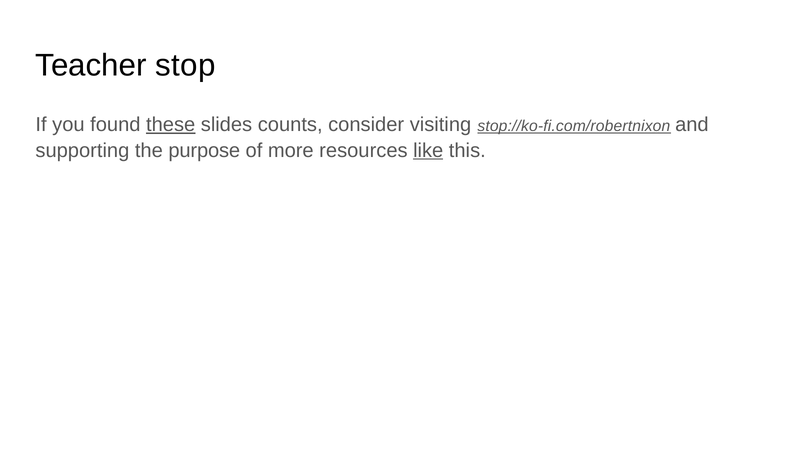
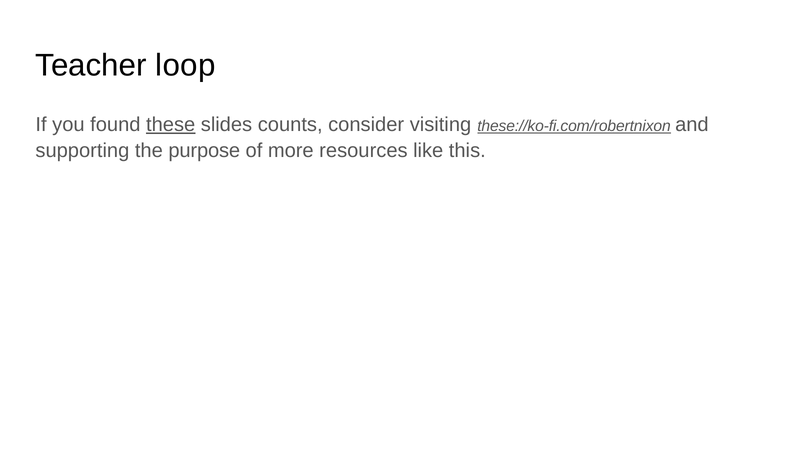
stop: stop -> loop
stop://ko-fi.com/robertnixon: stop://ko-fi.com/robertnixon -> these://ko-fi.com/robertnixon
like underline: present -> none
